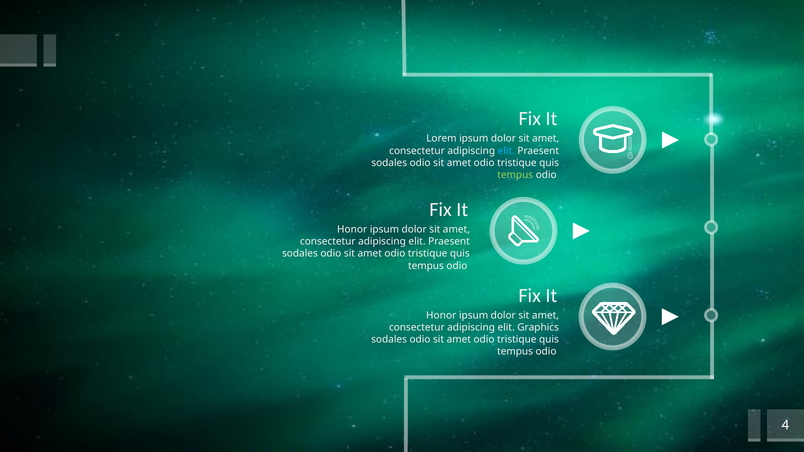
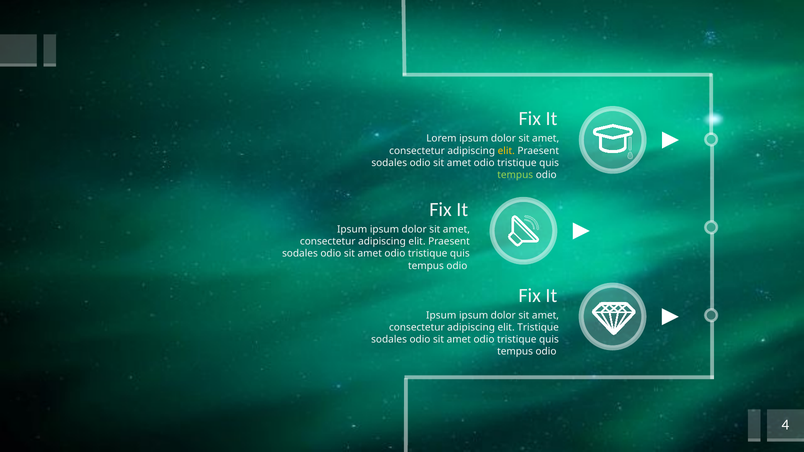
elit at (506, 151) colour: light blue -> yellow
Honor at (352, 230): Honor -> Ipsum
Honor at (441, 316): Honor -> Ipsum
elit Graphics: Graphics -> Tristique
